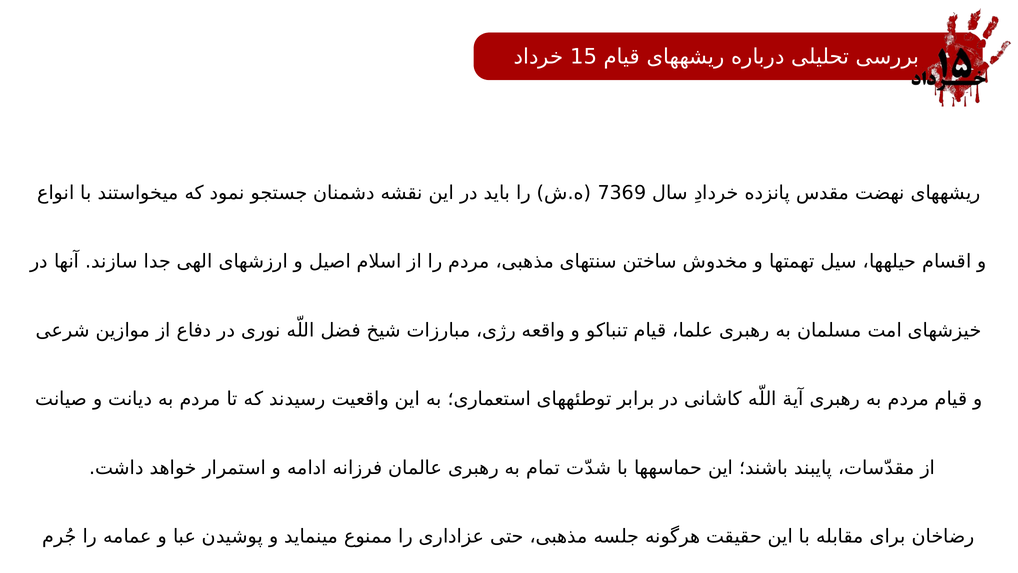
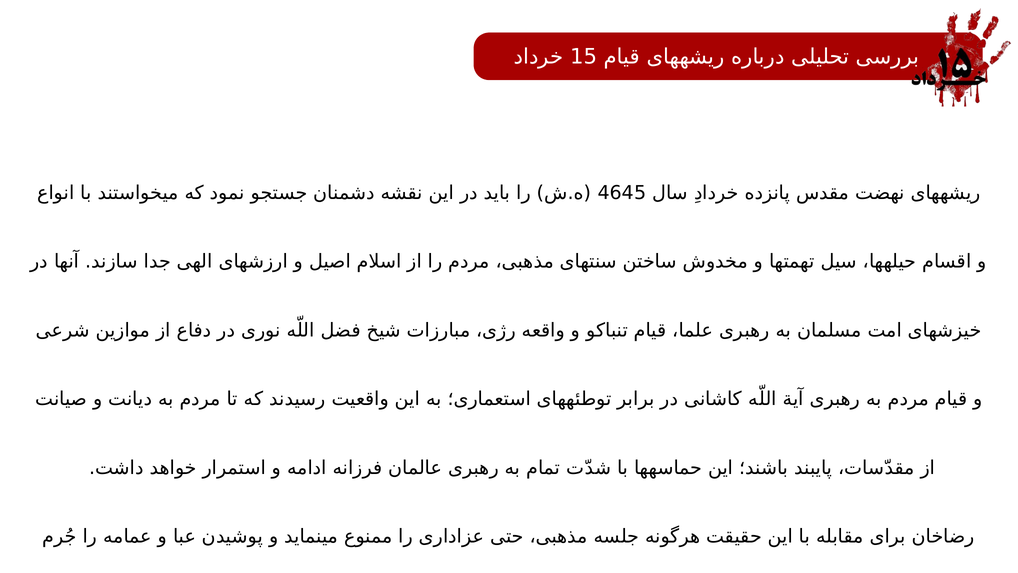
7369: 7369 -> 4645
